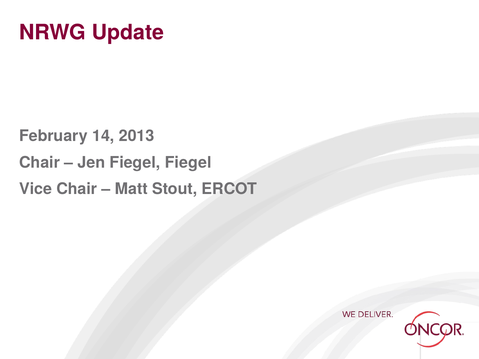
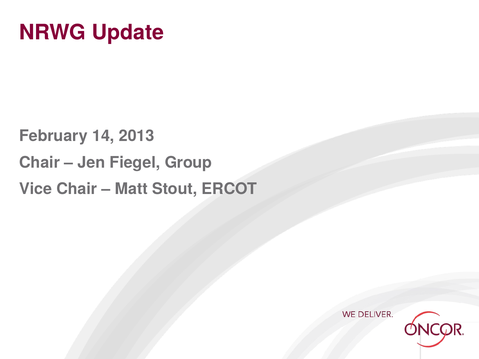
Fiegel Fiegel: Fiegel -> Group
